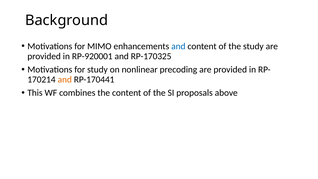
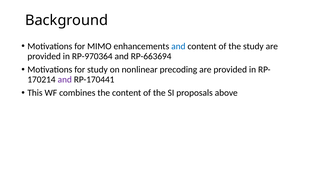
RP-920001: RP-920001 -> RP-970364
RP-170325: RP-170325 -> RP-663694
and at (65, 80) colour: orange -> purple
